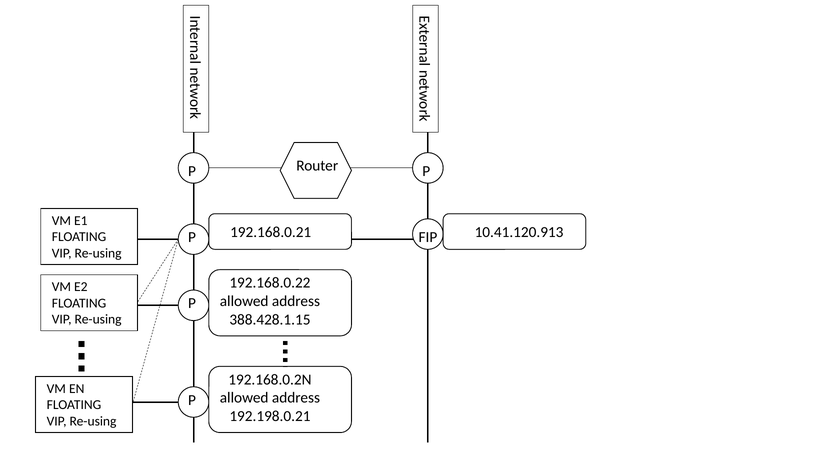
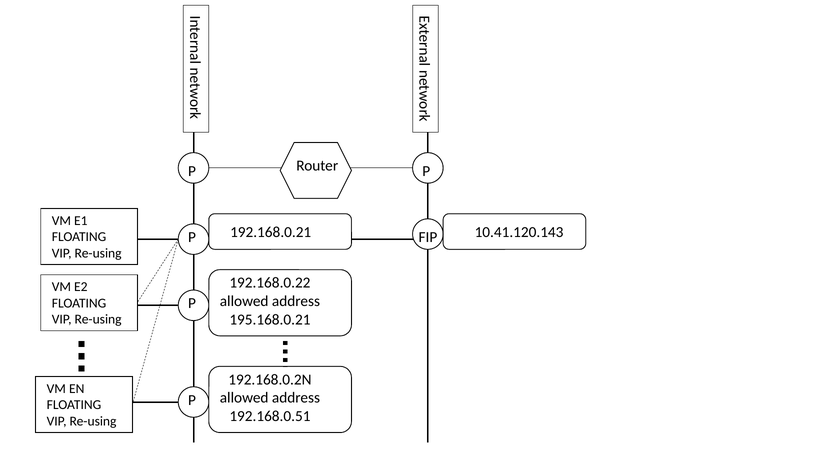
10.41.120.913: 10.41.120.913 -> 10.41.120.143
388.428.1.15: 388.428.1.15 -> 195.168.0.21
192.198.0.21: 192.198.0.21 -> 192.168.0.51
